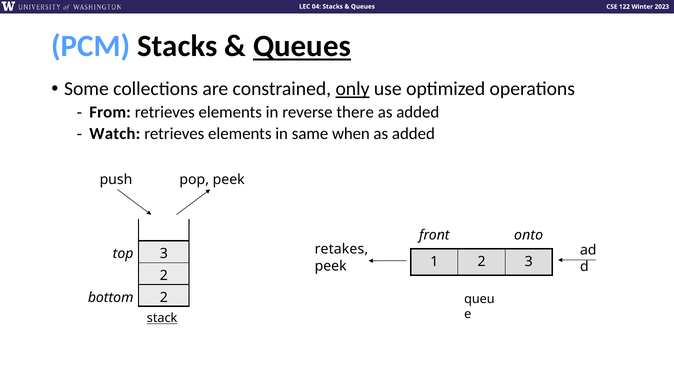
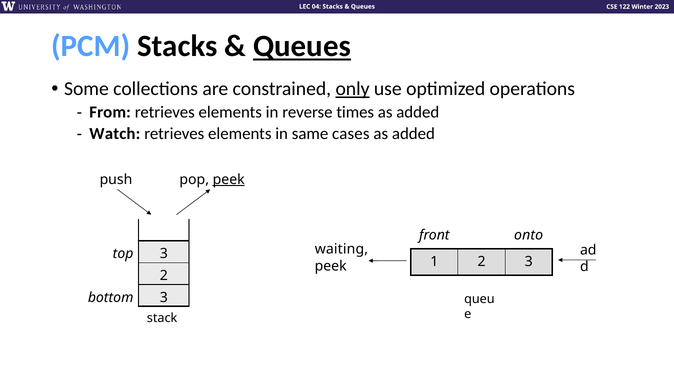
there: there -> times
when: when -> cases
peek at (229, 180) underline: none -> present
retakes: retakes -> waiting
bottom 2: 2 -> 3
stack underline: present -> none
